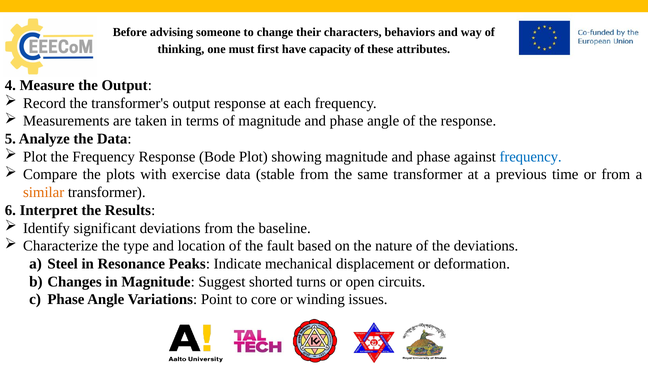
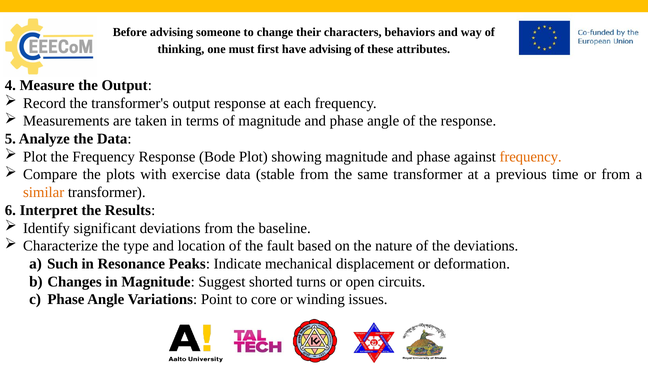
have capacity: capacity -> advising
frequency at (531, 157) colour: blue -> orange
Steel: Steel -> Such
